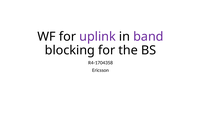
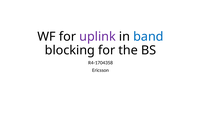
band colour: purple -> blue
